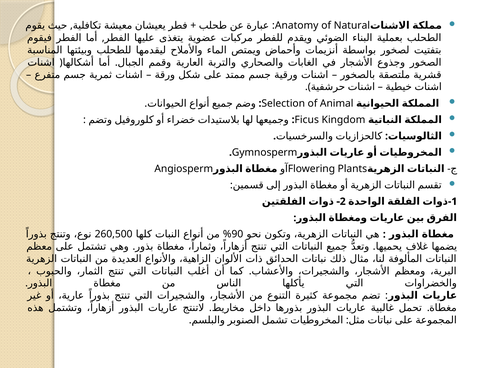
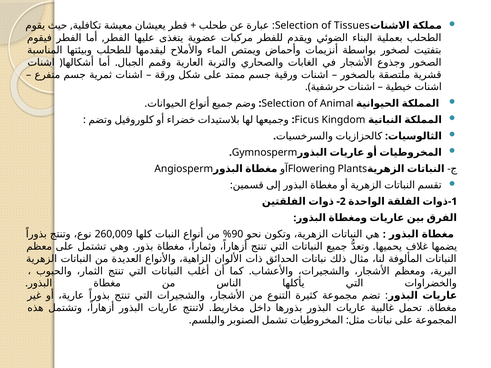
Anatomy at (297, 26): Anatomy -> Selection
Natural: Natural -> Tissues
260,500: 260,500 -> 260,009
